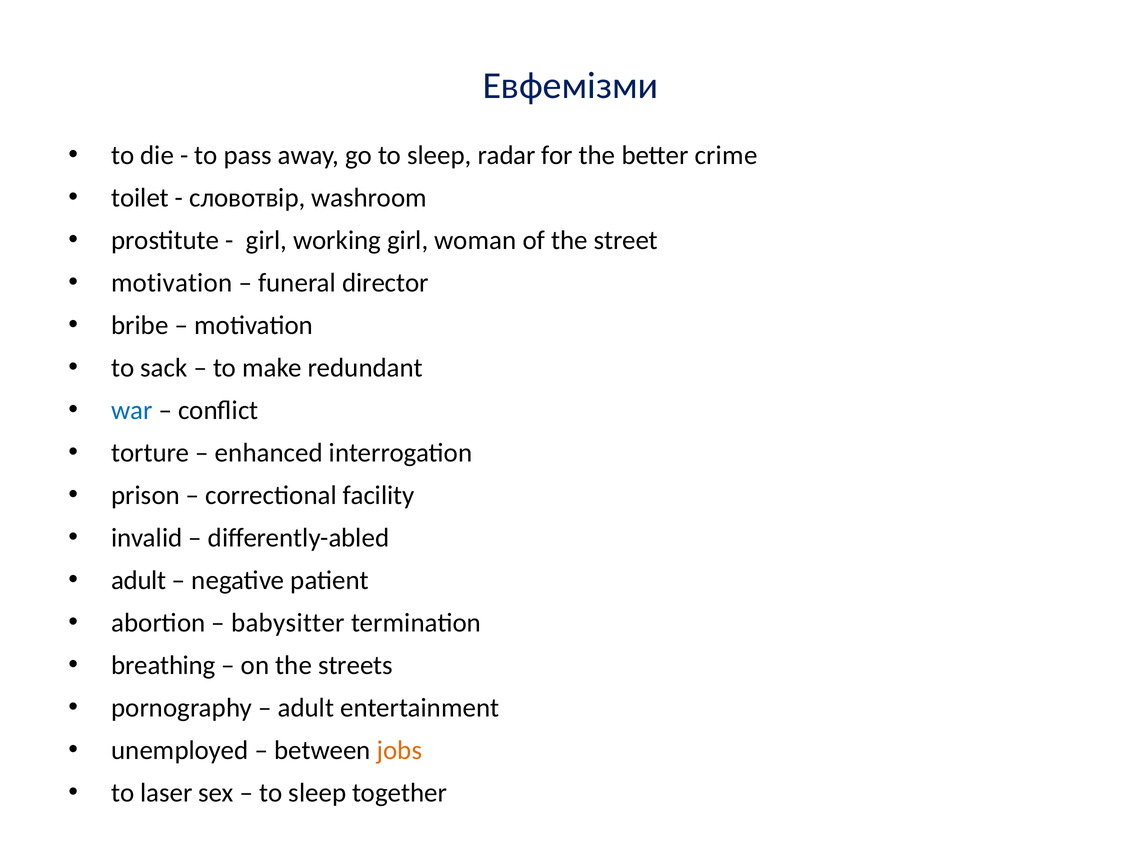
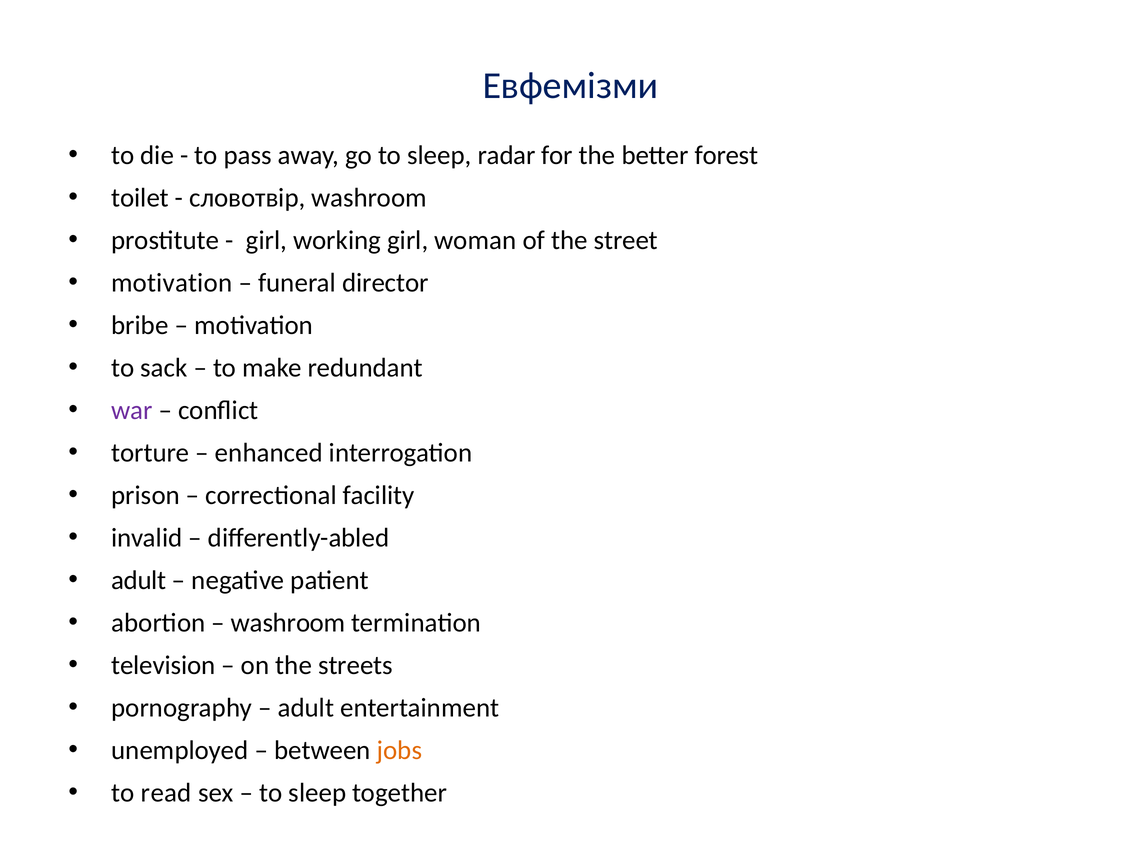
crime: crime -> forest
war colour: blue -> purple
babysitter at (288, 623): babysitter -> washroom
breathing: breathing -> television
laser: laser -> read
